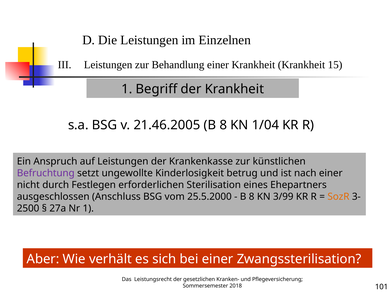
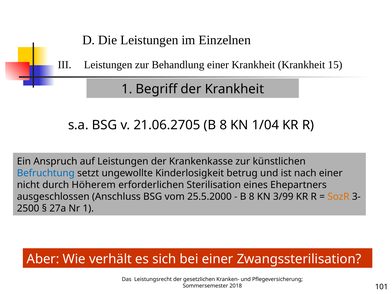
21.46.2005: 21.46.2005 -> 21.06.2705
Befruchtung colour: purple -> blue
Festlegen: Festlegen -> Höherem
